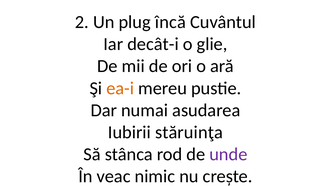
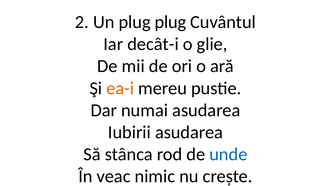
plug încă: încă -> plug
Iubirii stăruinţa: stăruinţa -> asudarea
unde colour: purple -> blue
